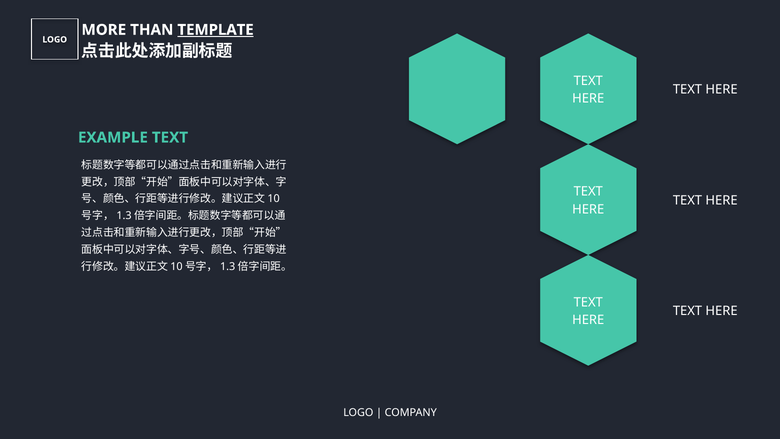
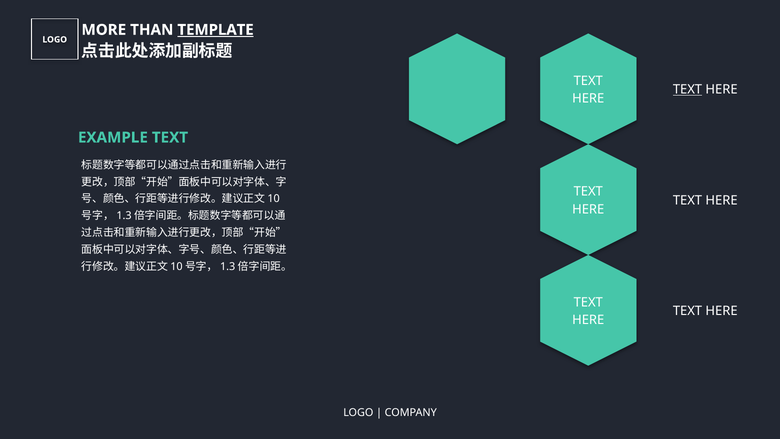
TEXT at (687, 90) underline: none -> present
